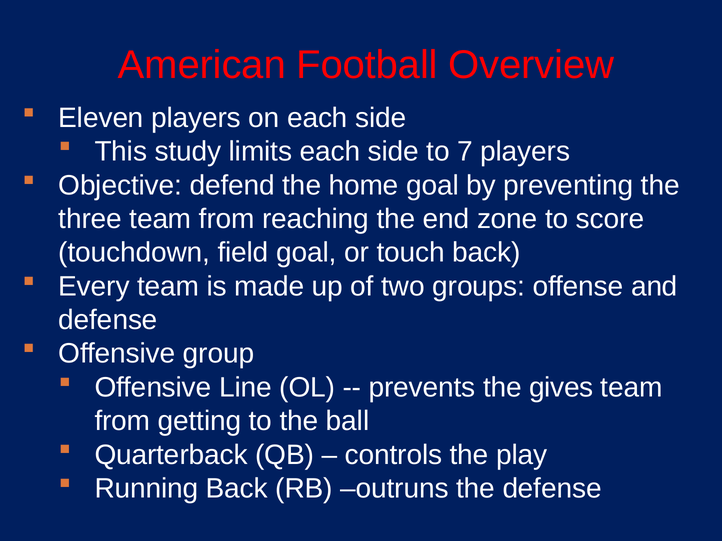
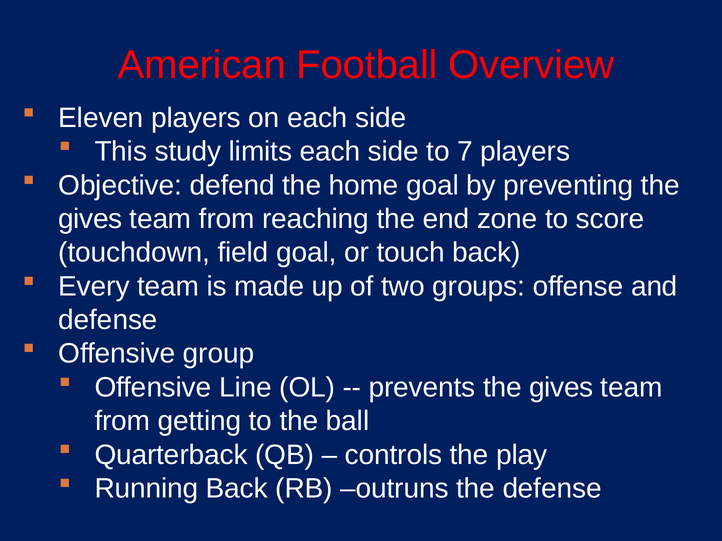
three at (90, 219): three -> gives
